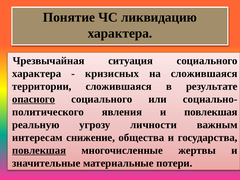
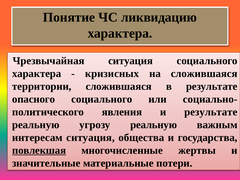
опасного underline: present -> none
и повлекшая: повлекшая -> результате
угрозу личности: личности -> реальную
интересам снижение: снижение -> ситуация
